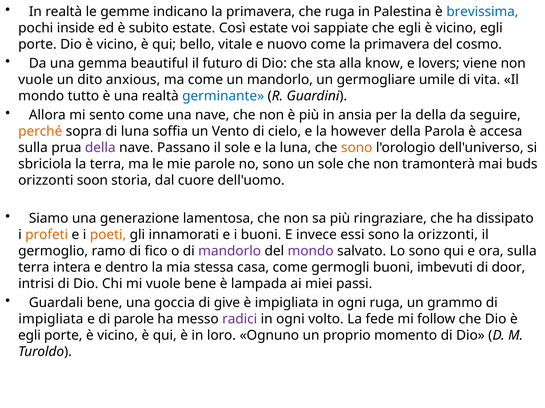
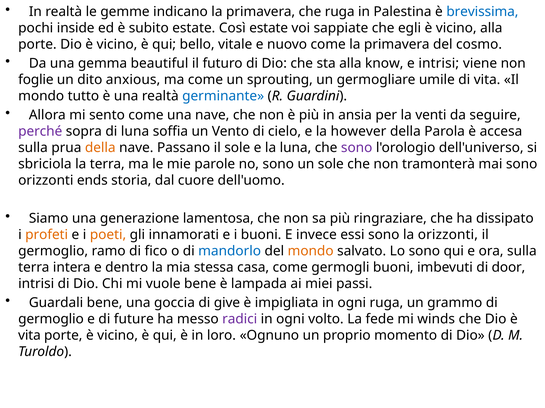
vicino egli: egli -> alla
e lovers: lovers -> intrisi
vuole at (36, 80): vuole -> foglie
un mandorlo: mandorlo -> sprouting
la della: della -> venti
perché colour: orange -> purple
della at (100, 148) colour: purple -> orange
sono at (357, 148) colour: orange -> purple
mai buds: buds -> sono
soon: soon -> ends
mandorlo at (230, 252) colour: purple -> blue
mondo at (311, 252) colour: purple -> orange
impigliata at (51, 320): impigliata -> germoglio
di parole: parole -> future
follow: follow -> winds
egli at (29, 336): egli -> vita
